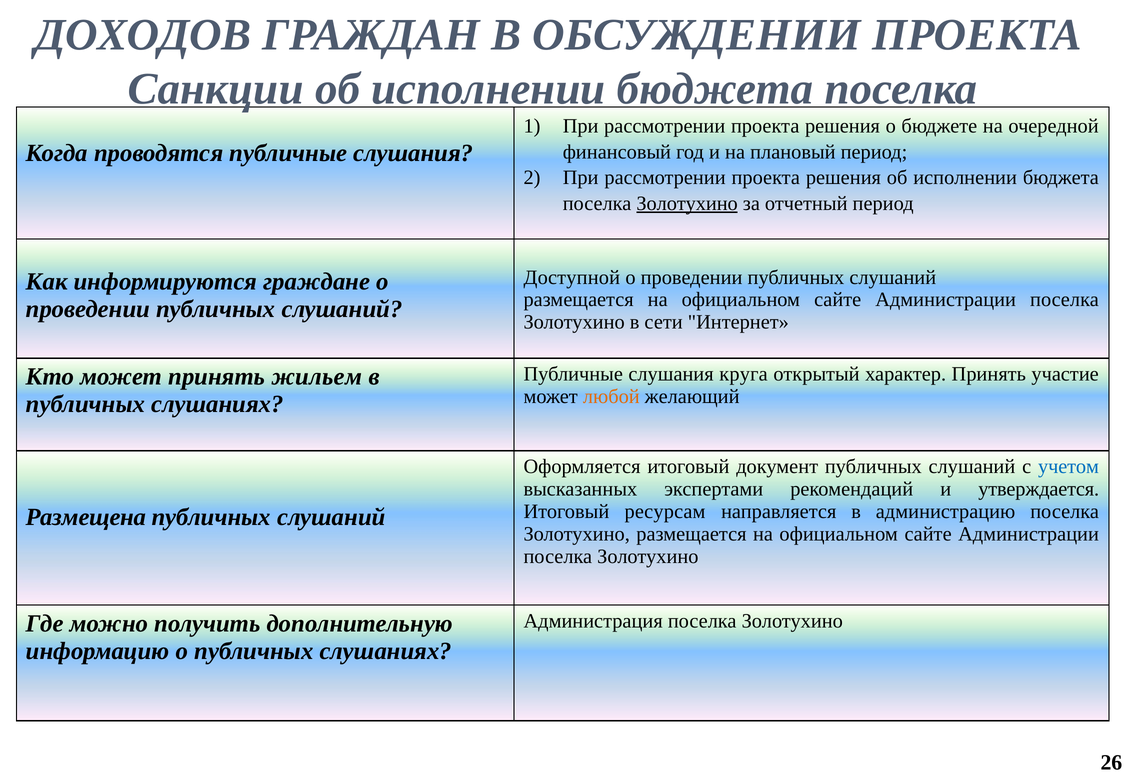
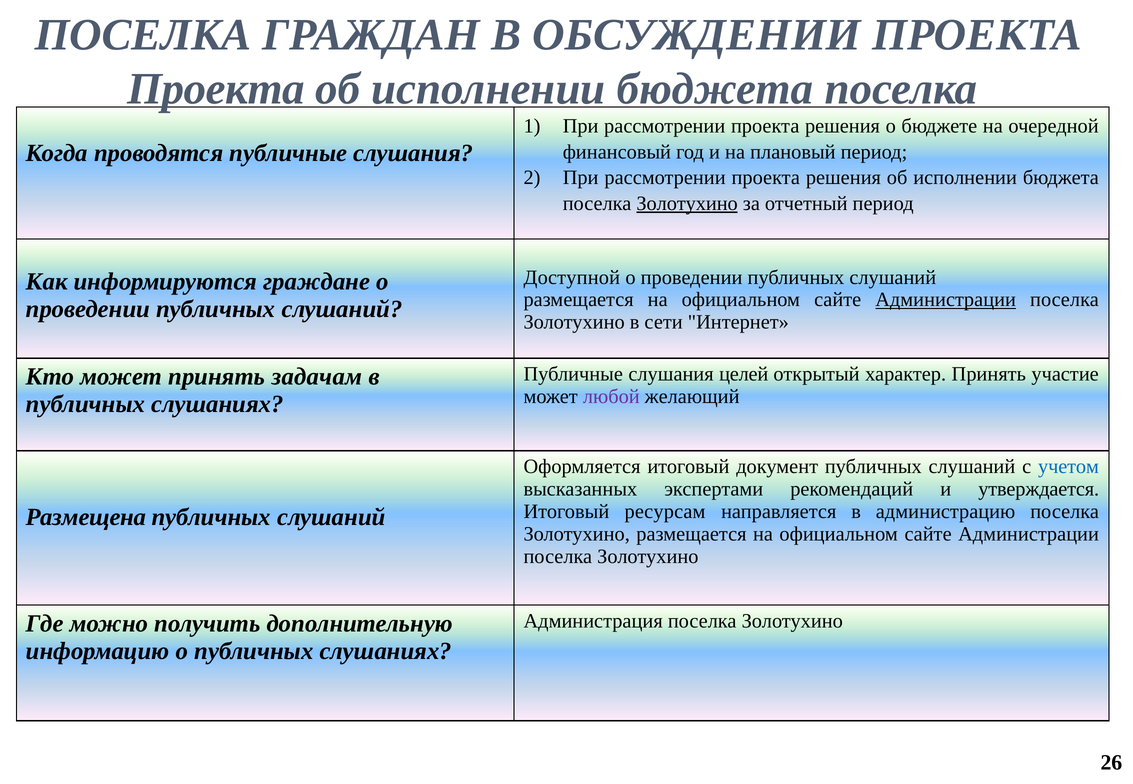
ДОХОДОВ at (143, 35): ДОХОДОВ -> ПОСЕЛКА
Санкции at (216, 89): Санкции -> Проекта
Администрации at (946, 300) underline: none -> present
круга: круга -> целей
жильем: жильем -> задачам
любой colour: orange -> purple
